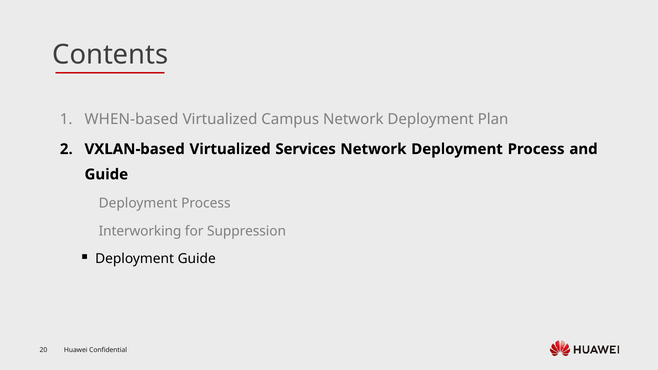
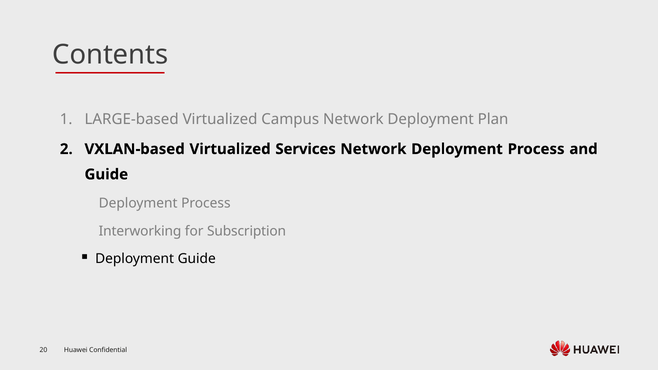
WHEN-based: WHEN-based -> LARGE-based
Suppression: Suppression -> Subscription
